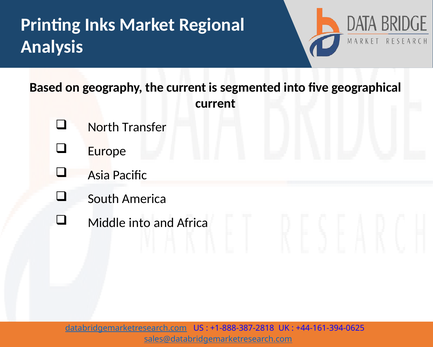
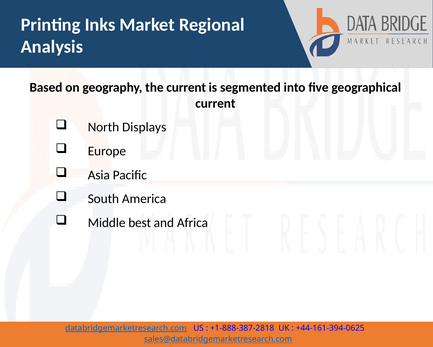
Transfer: Transfer -> Displays
Middle into: into -> best
